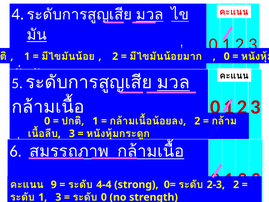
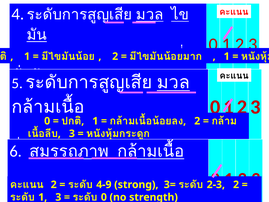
0 at (227, 56): 0 -> 1
9 at (54, 184): 9 -> 2
4-4: 4-4 -> 4-9
0=: 0= -> 3=
